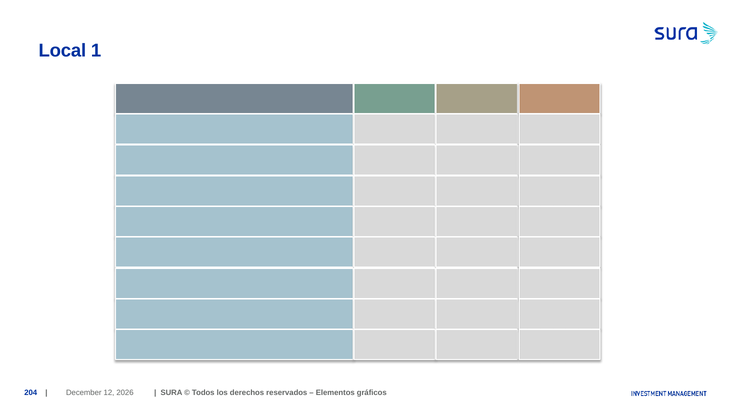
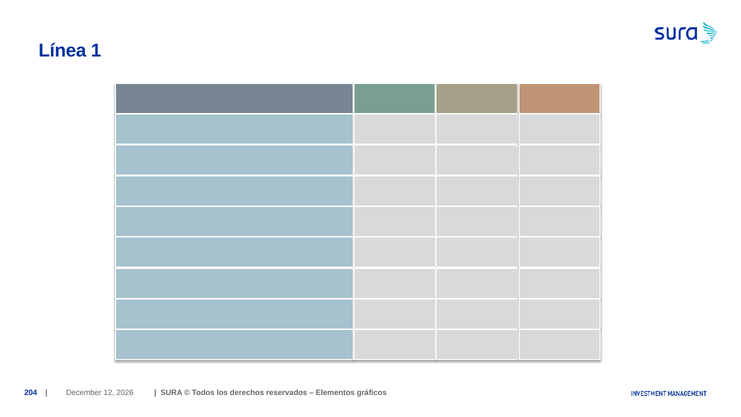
Local: Local -> Línea
